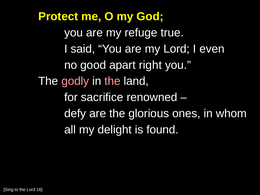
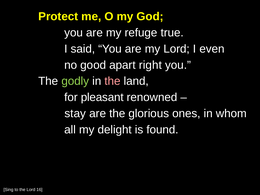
godly colour: pink -> light green
sacrifice: sacrifice -> pleasant
defy: defy -> stay
